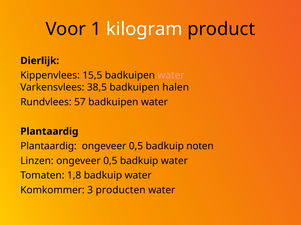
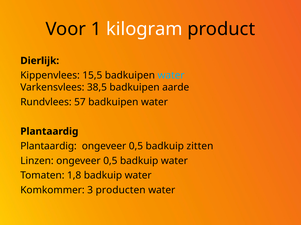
water at (171, 76) colour: pink -> light blue
halen: halen -> aarde
noten: noten -> zitten
